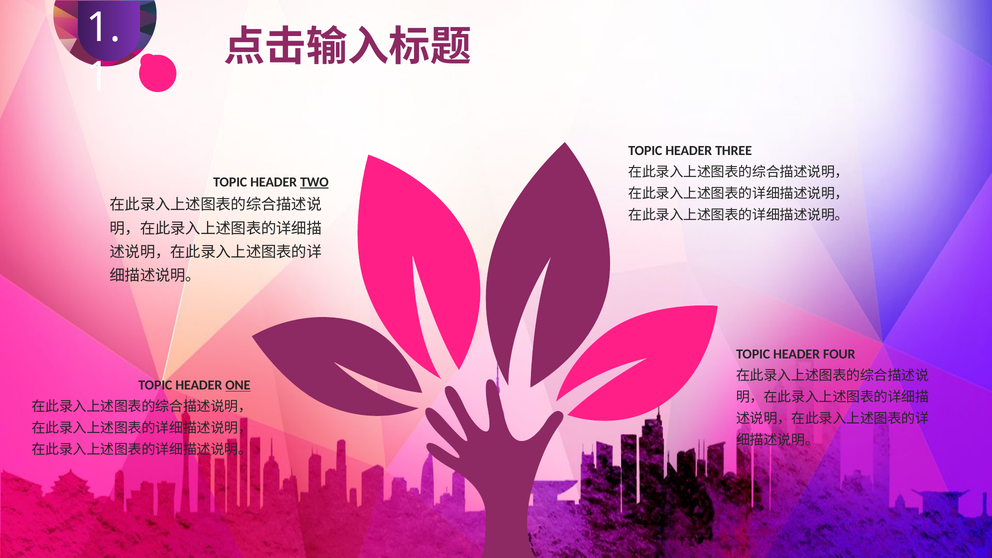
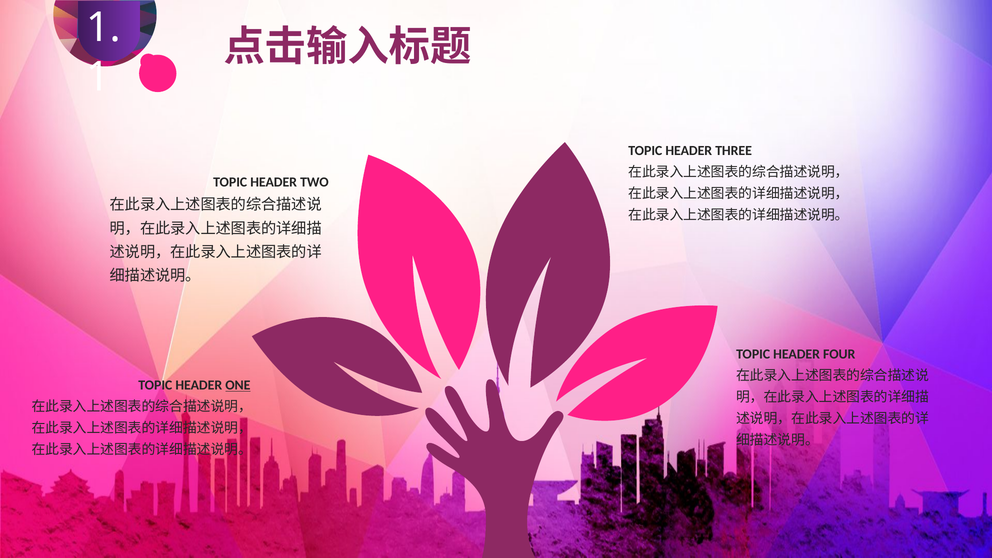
TWO underline: present -> none
